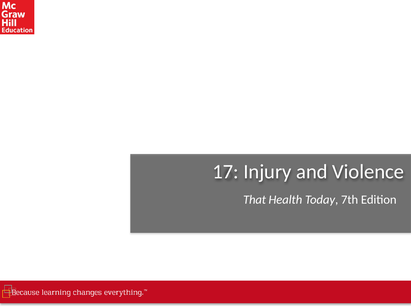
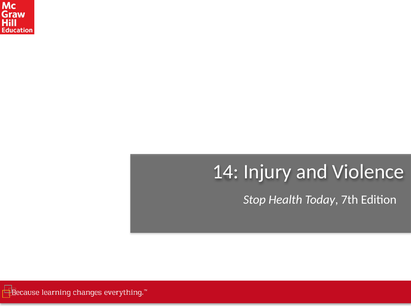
17: 17 -> 14
That: That -> Stop
